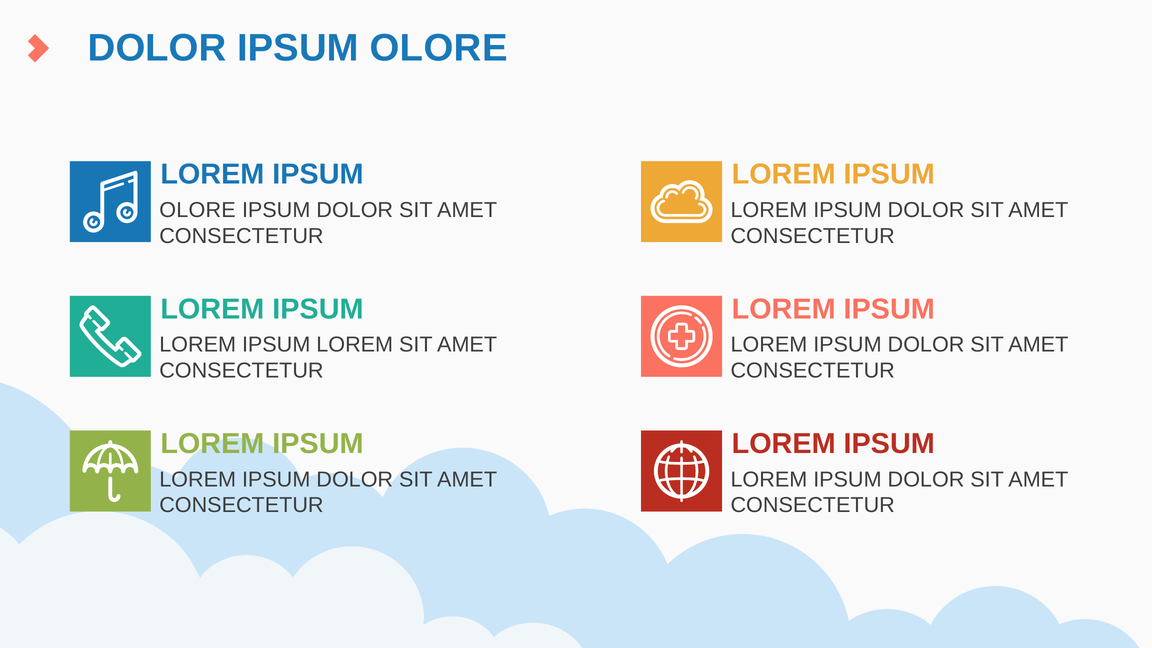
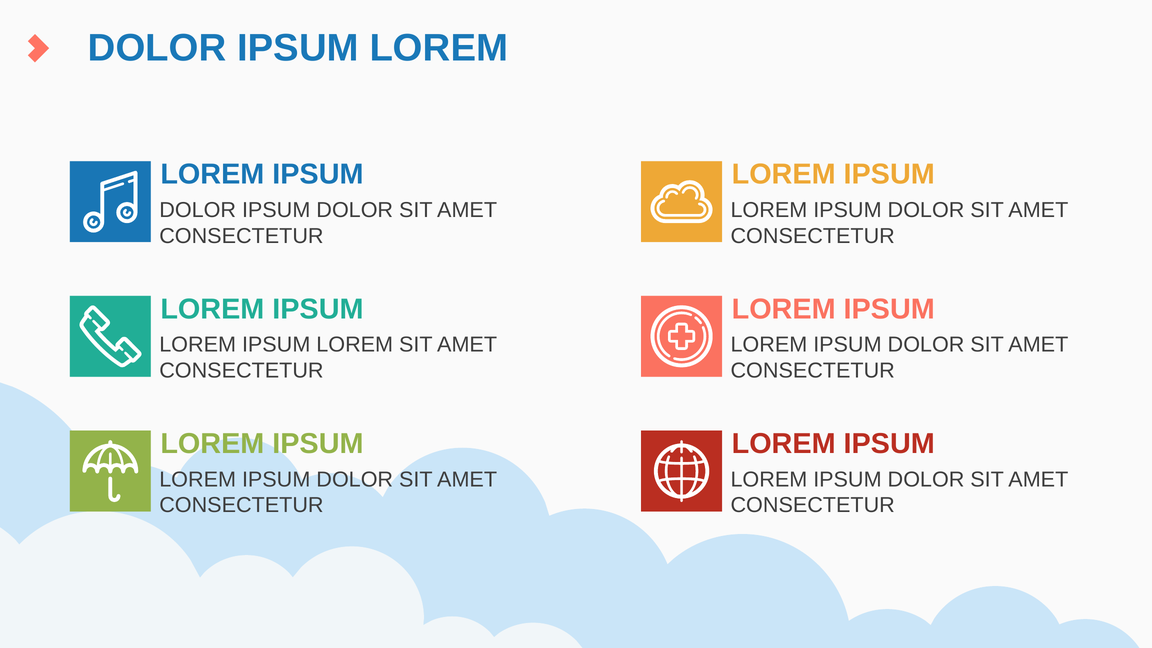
OLORE at (439, 48): OLORE -> LOREM
OLORE at (198, 210): OLORE -> DOLOR
